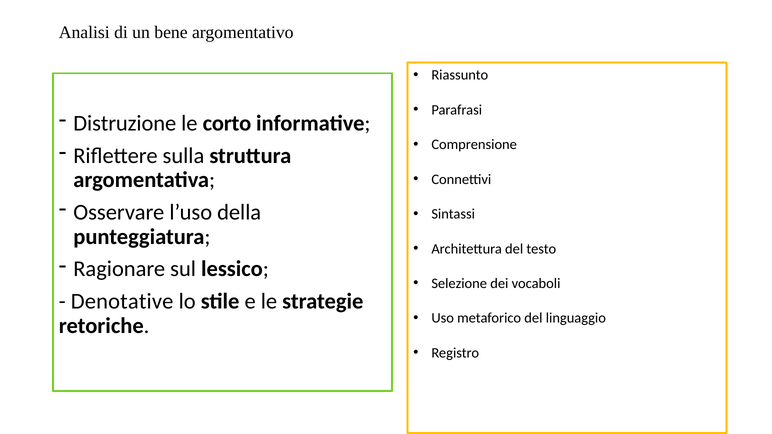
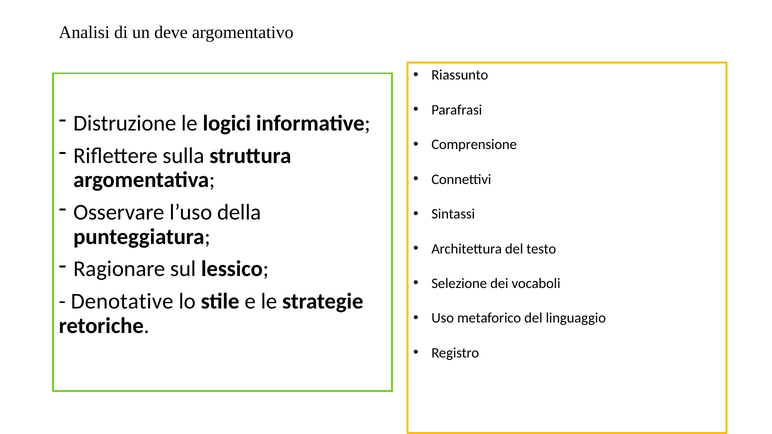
bene: bene -> deve
corto: corto -> logici
